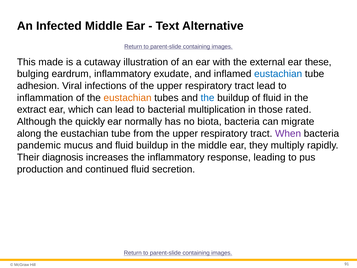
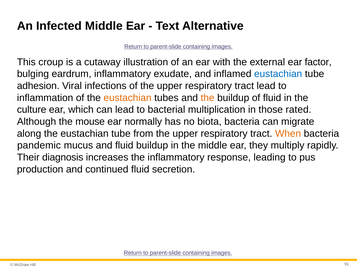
made: made -> croup
these: these -> factor
the at (208, 98) colour: blue -> orange
extract: extract -> culture
quickly: quickly -> mouse
When colour: purple -> orange
